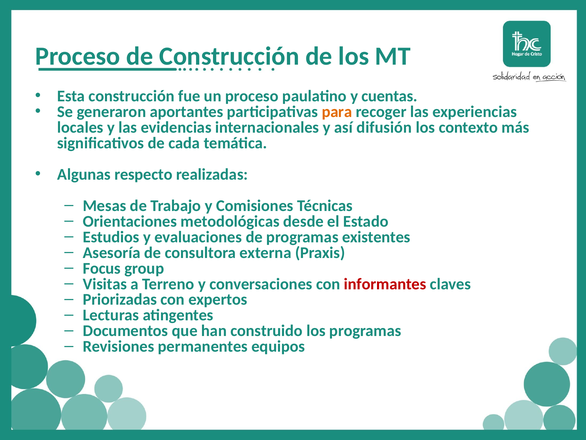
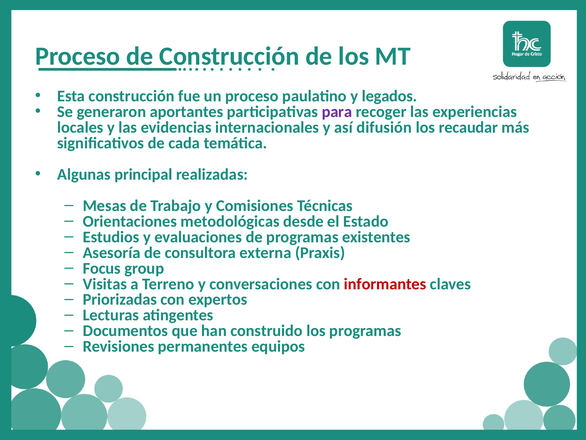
cuentas: cuentas -> legados
para colour: orange -> purple
contexto: contexto -> recaudar
respecto: respecto -> principal
